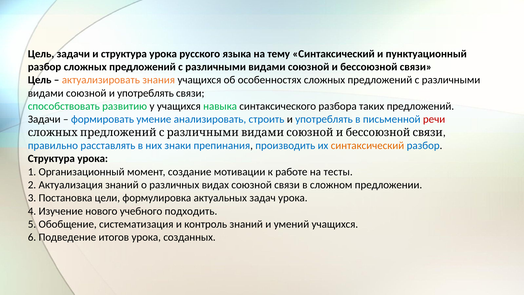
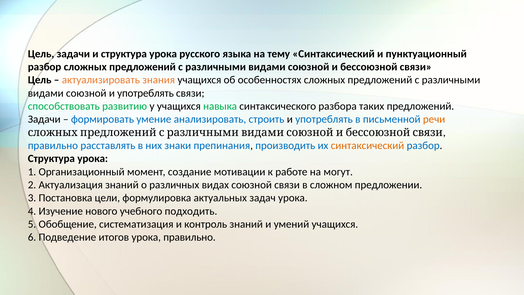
речи colour: red -> orange
тесты: тесты -> могут
урока созданных: созданных -> правильно
